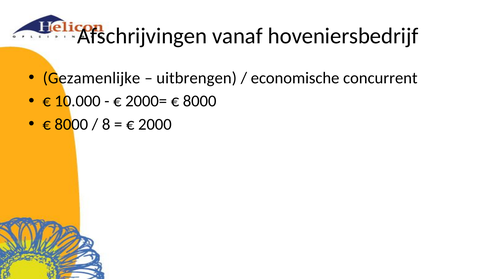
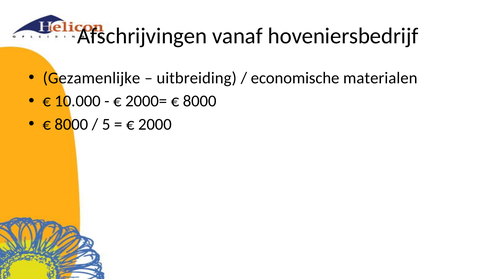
uitbrengen: uitbrengen -> uitbreiding
concurrent: concurrent -> materialen
8: 8 -> 5
